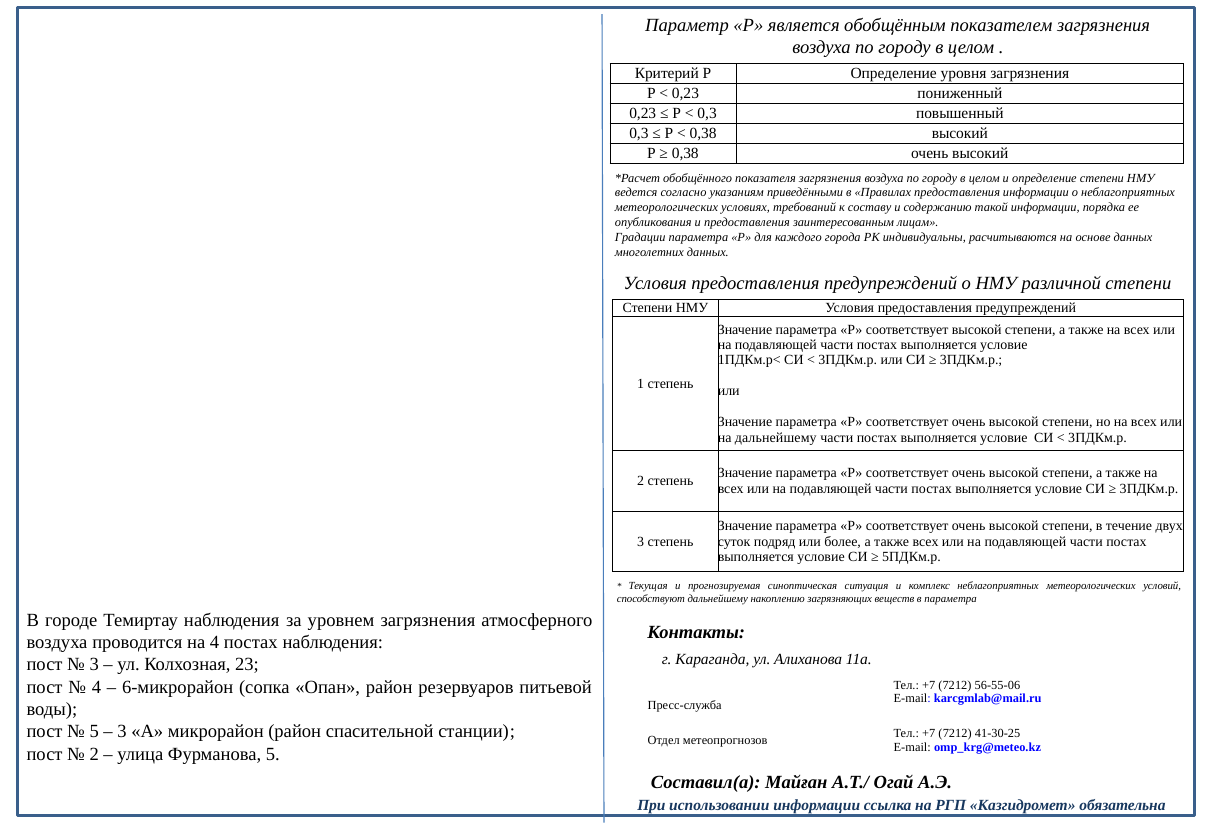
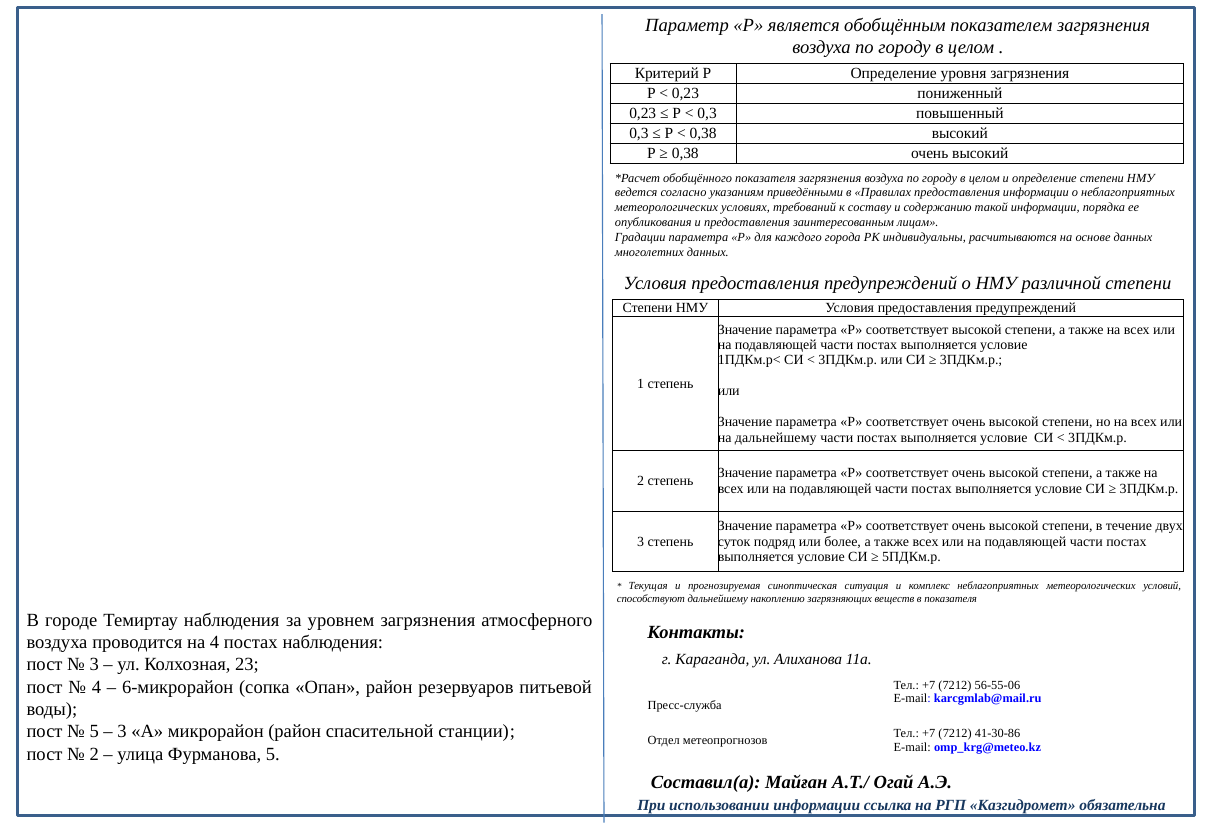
в параметра: параметра -> показателя
41-30-25: 41-30-25 -> 41-30-86
